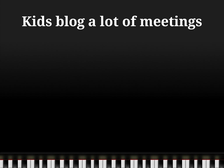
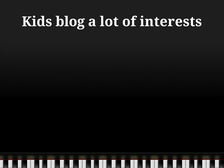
meetings: meetings -> interests
